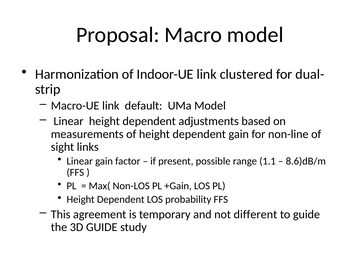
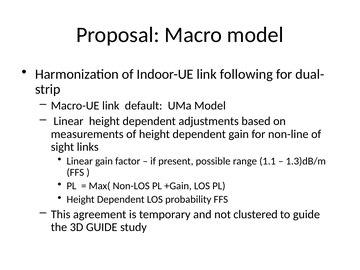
clustered: clustered -> following
8.6)dB/m: 8.6)dB/m -> 1.3)dB/m
different: different -> clustered
